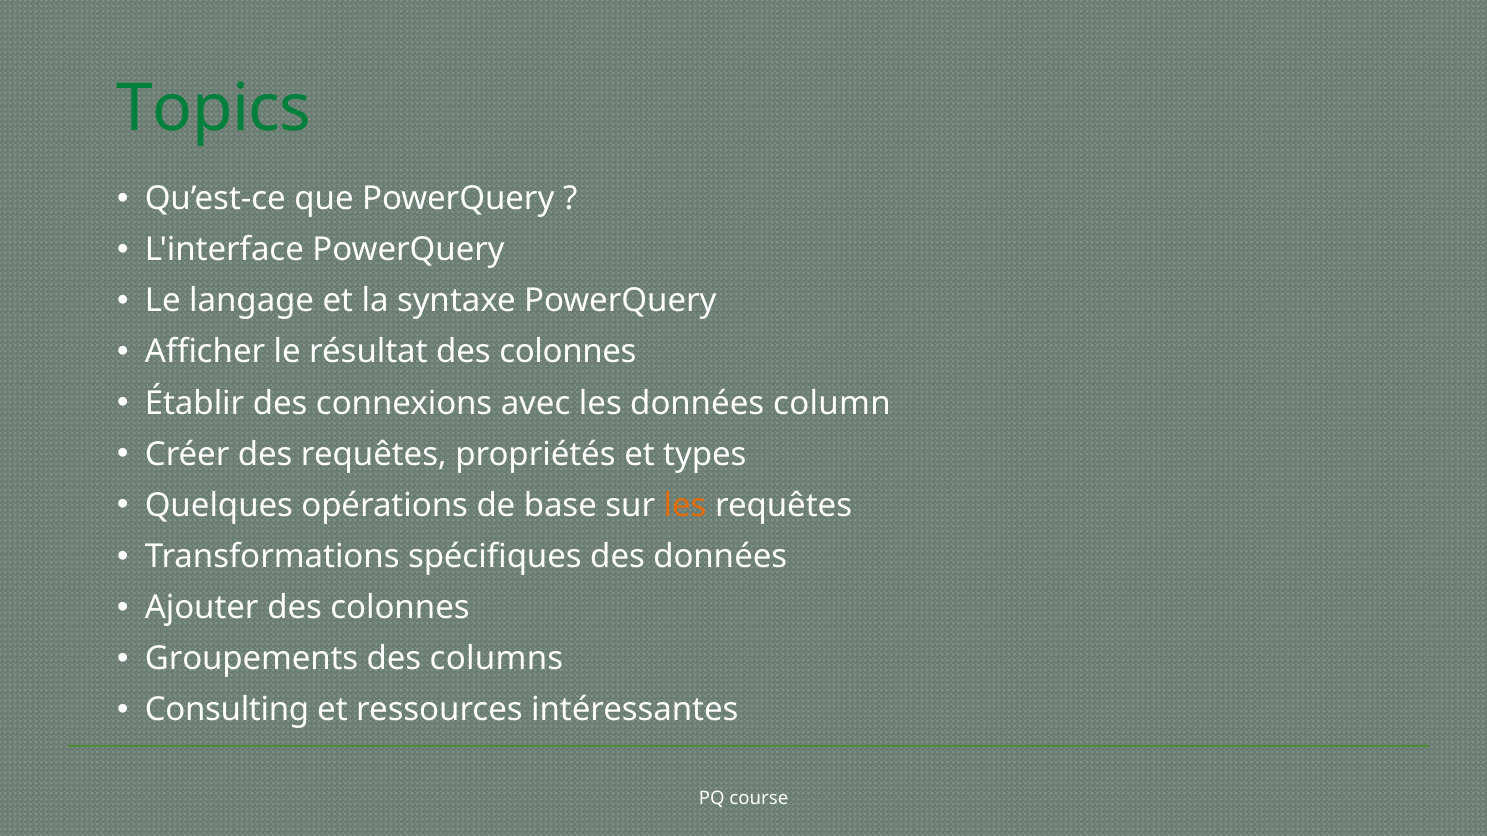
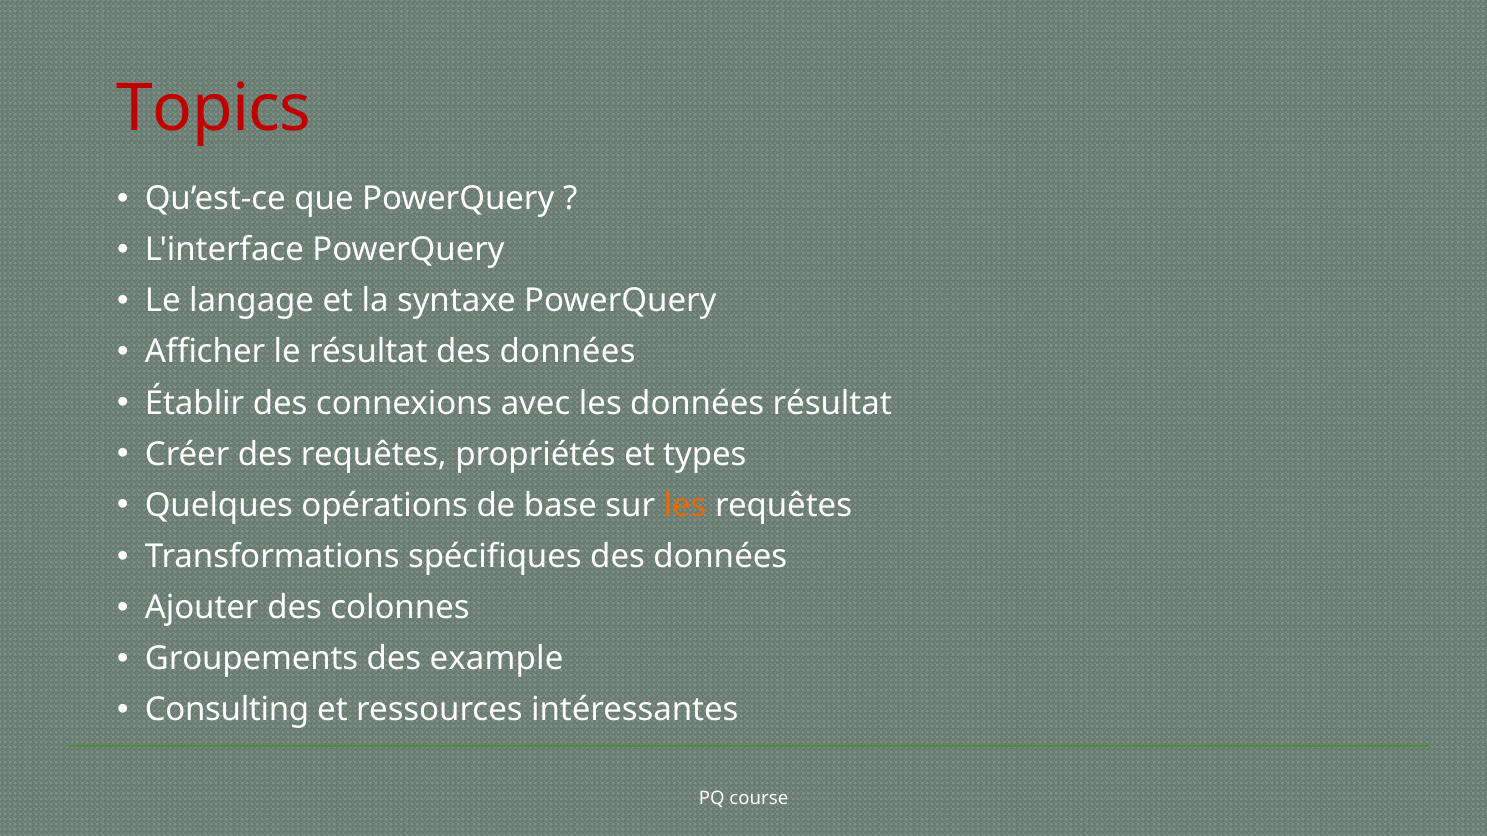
Topics colour: green -> red
résultat des colonnes: colonnes -> données
données column: column -> résultat
columns: columns -> example
